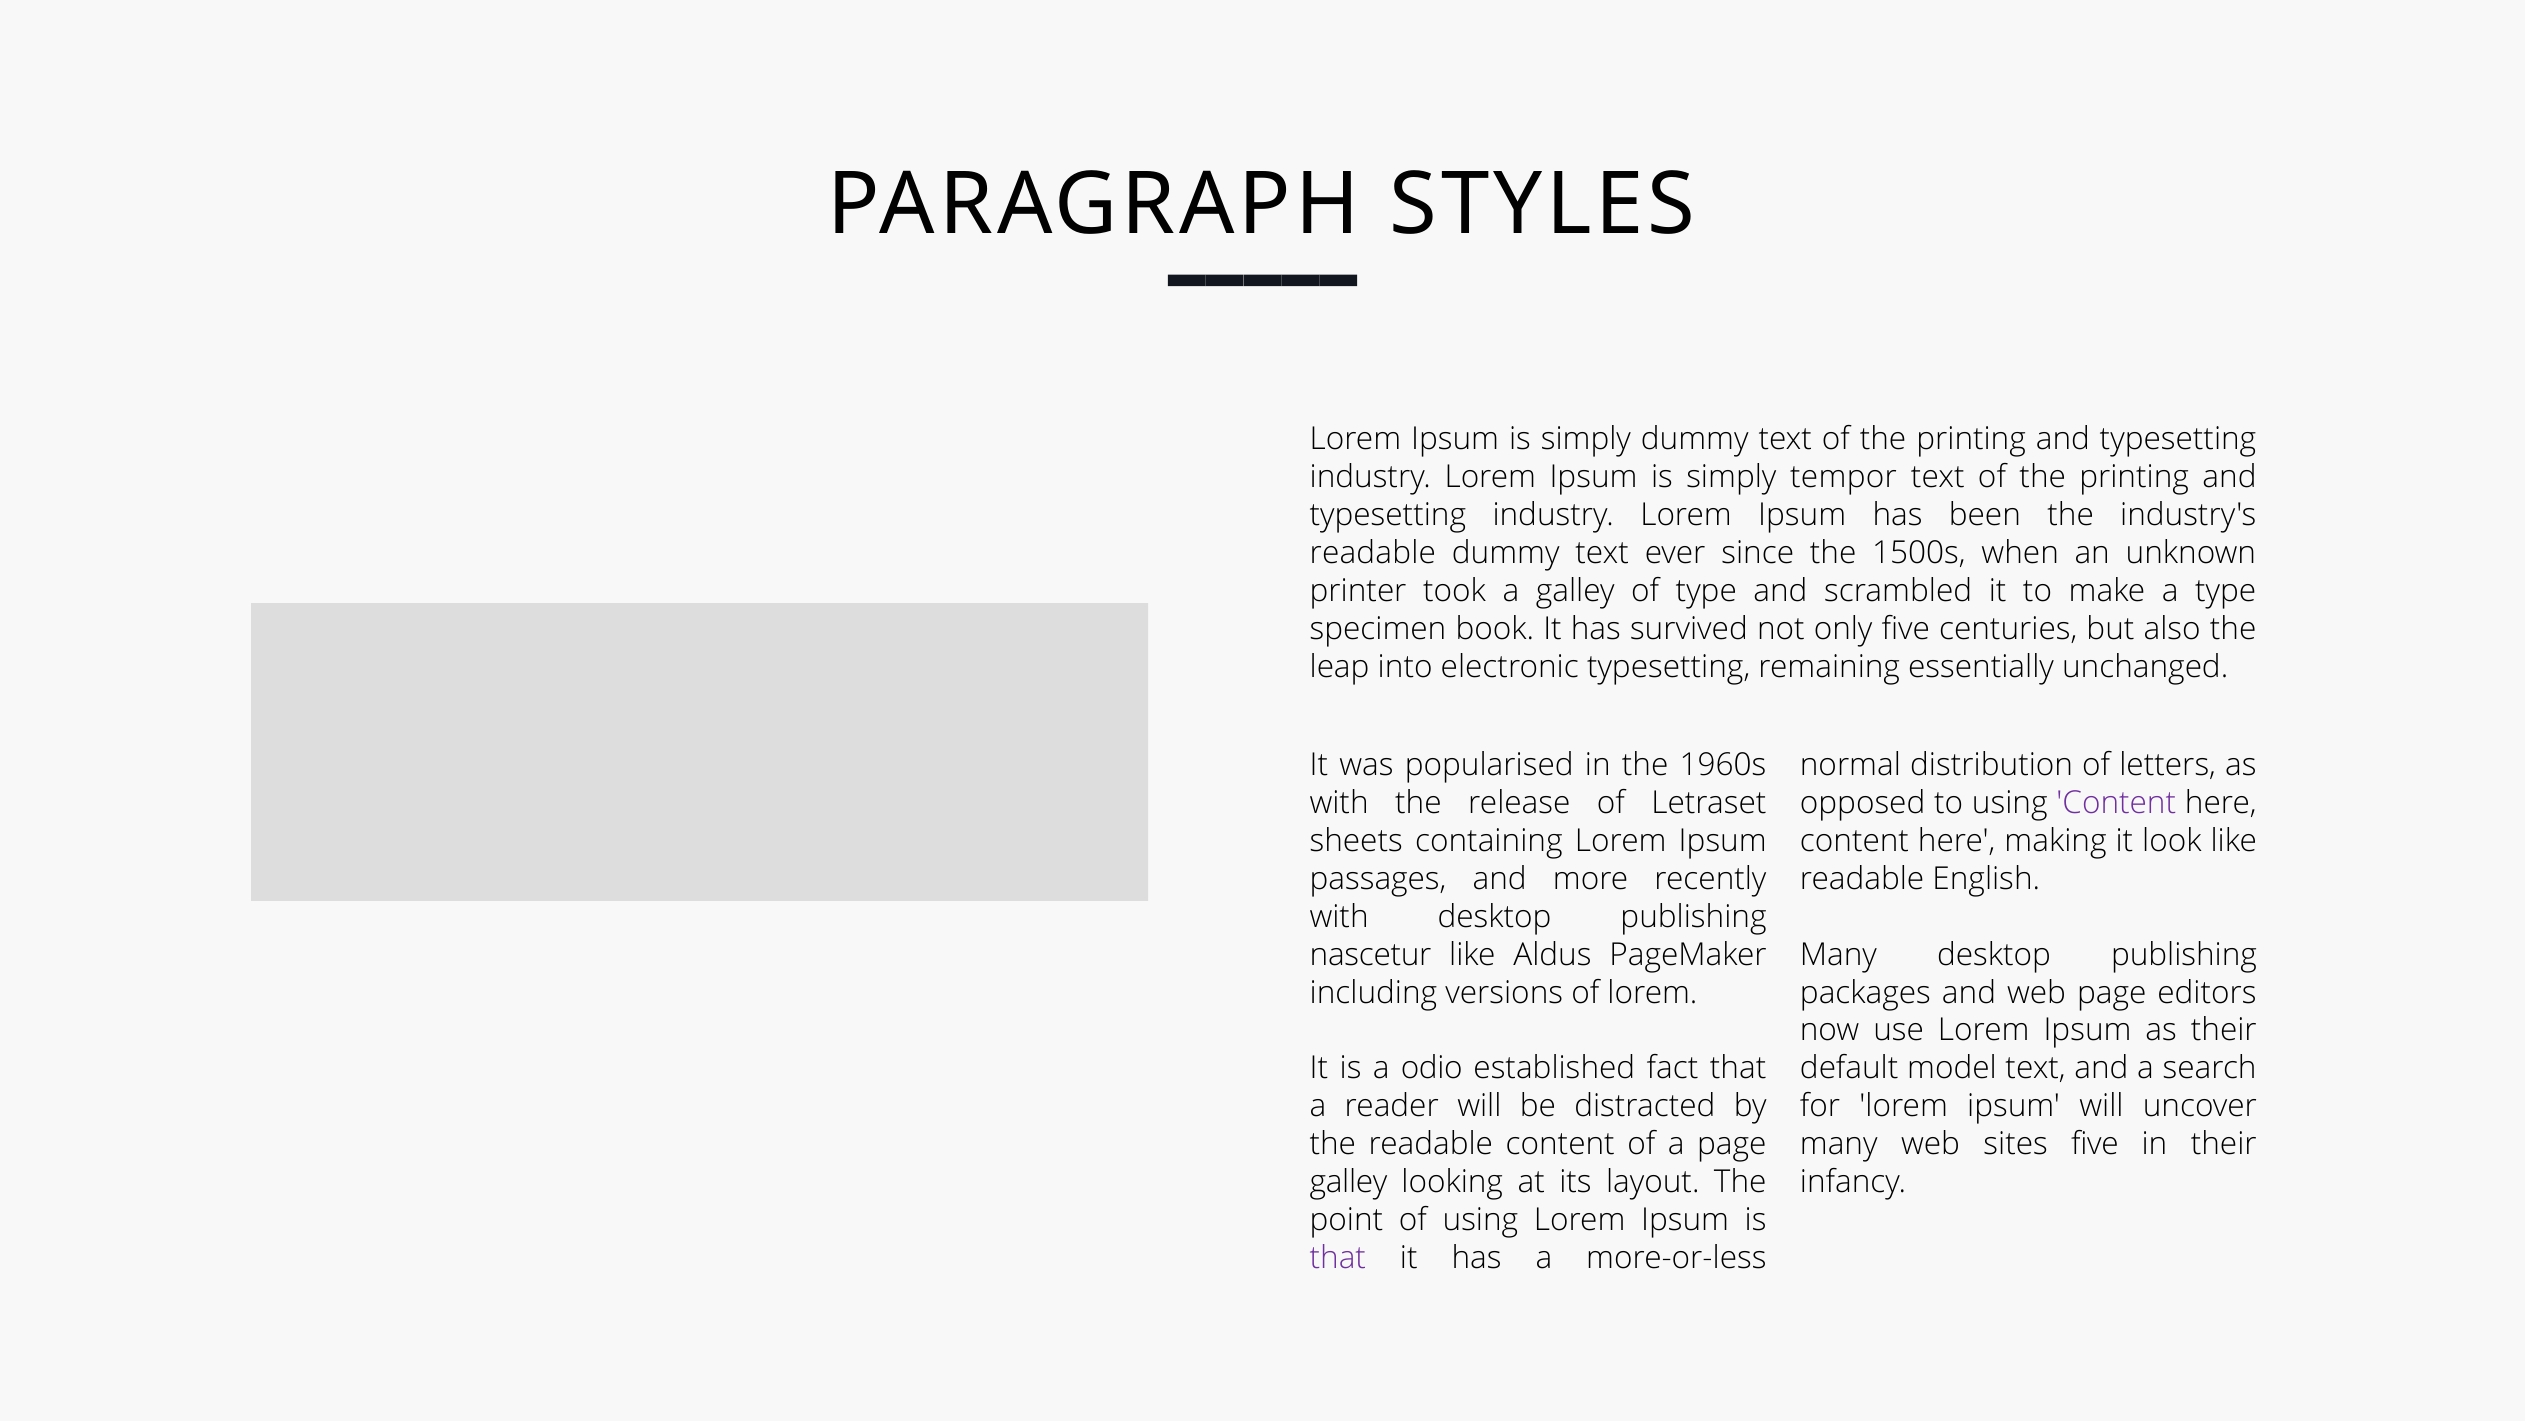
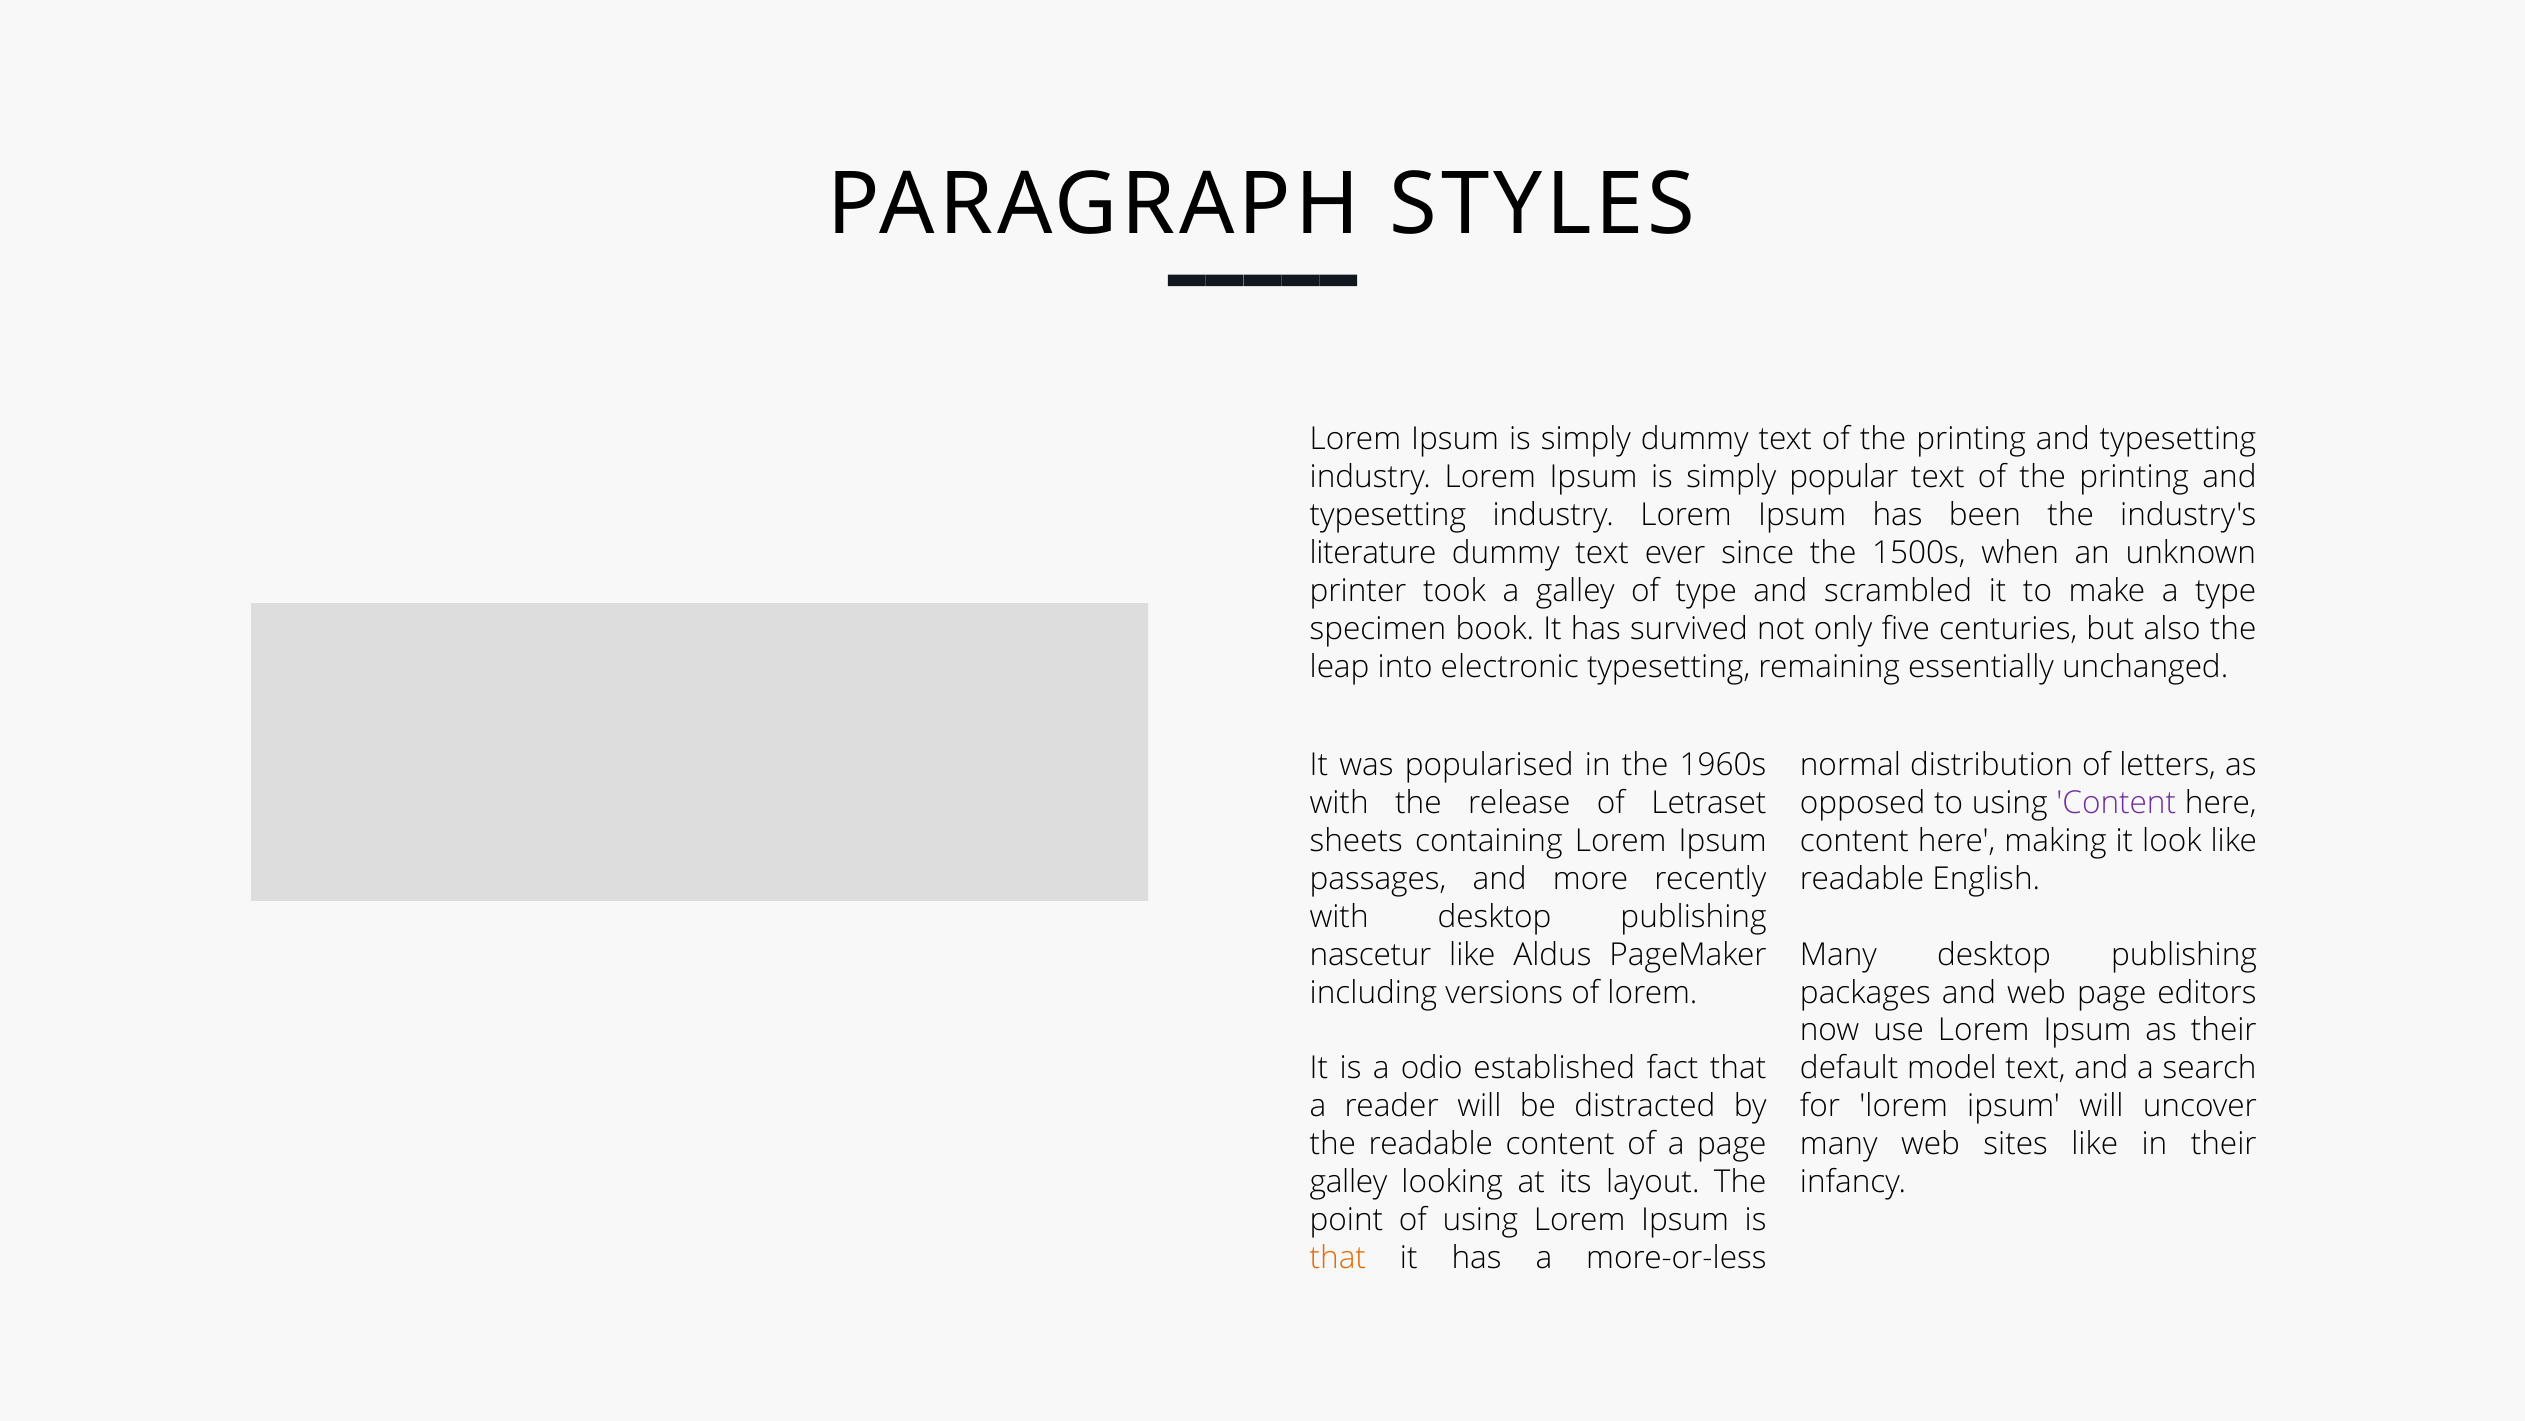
tempor: tempor -> popular
readable at (1373, 553): readable -> literature
sites five: five -> like
that at (1338, 1258) colour: purple -> orange
